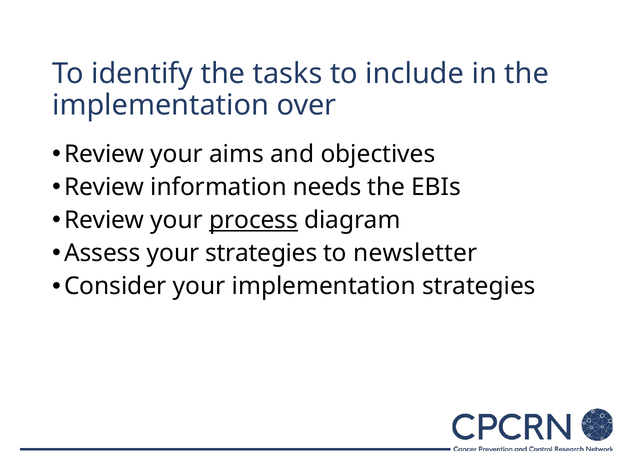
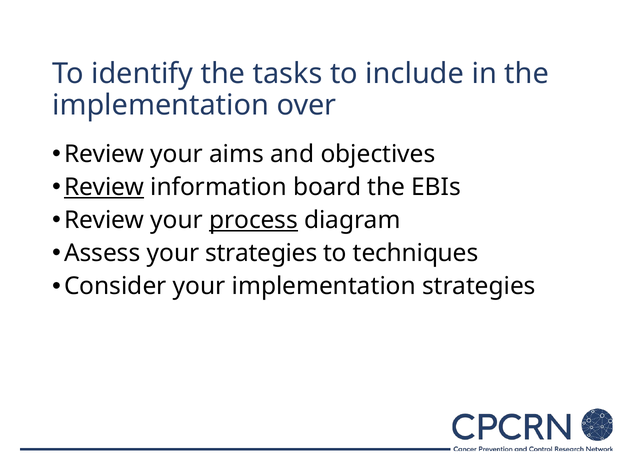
Review at (104, 187) underline: none -> present
needs: needs -> board
newsletter: newsletter -> techniques
